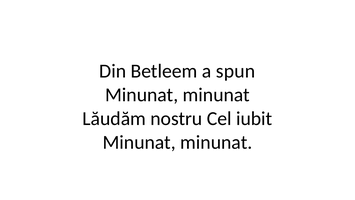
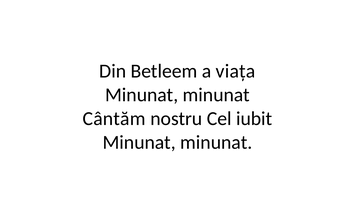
spun: spun -> viața
Lăudăm: Lăudăm -> Cântăm
